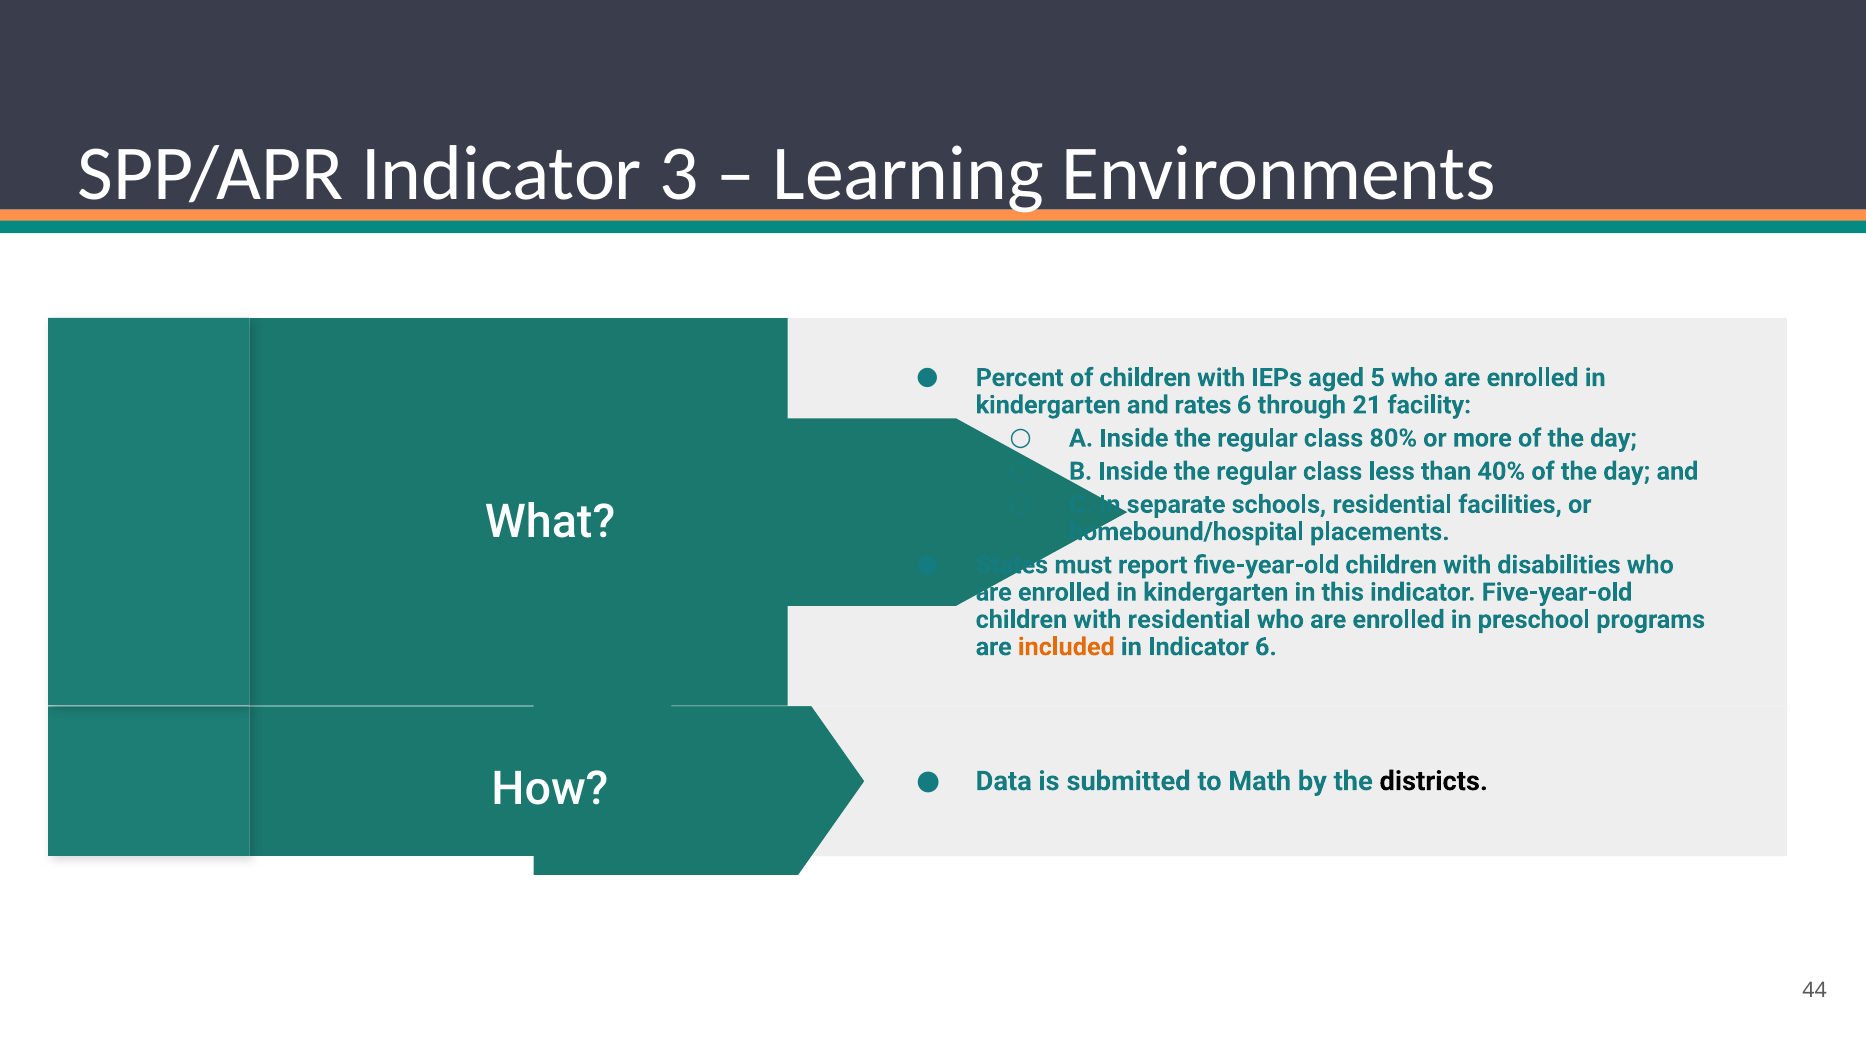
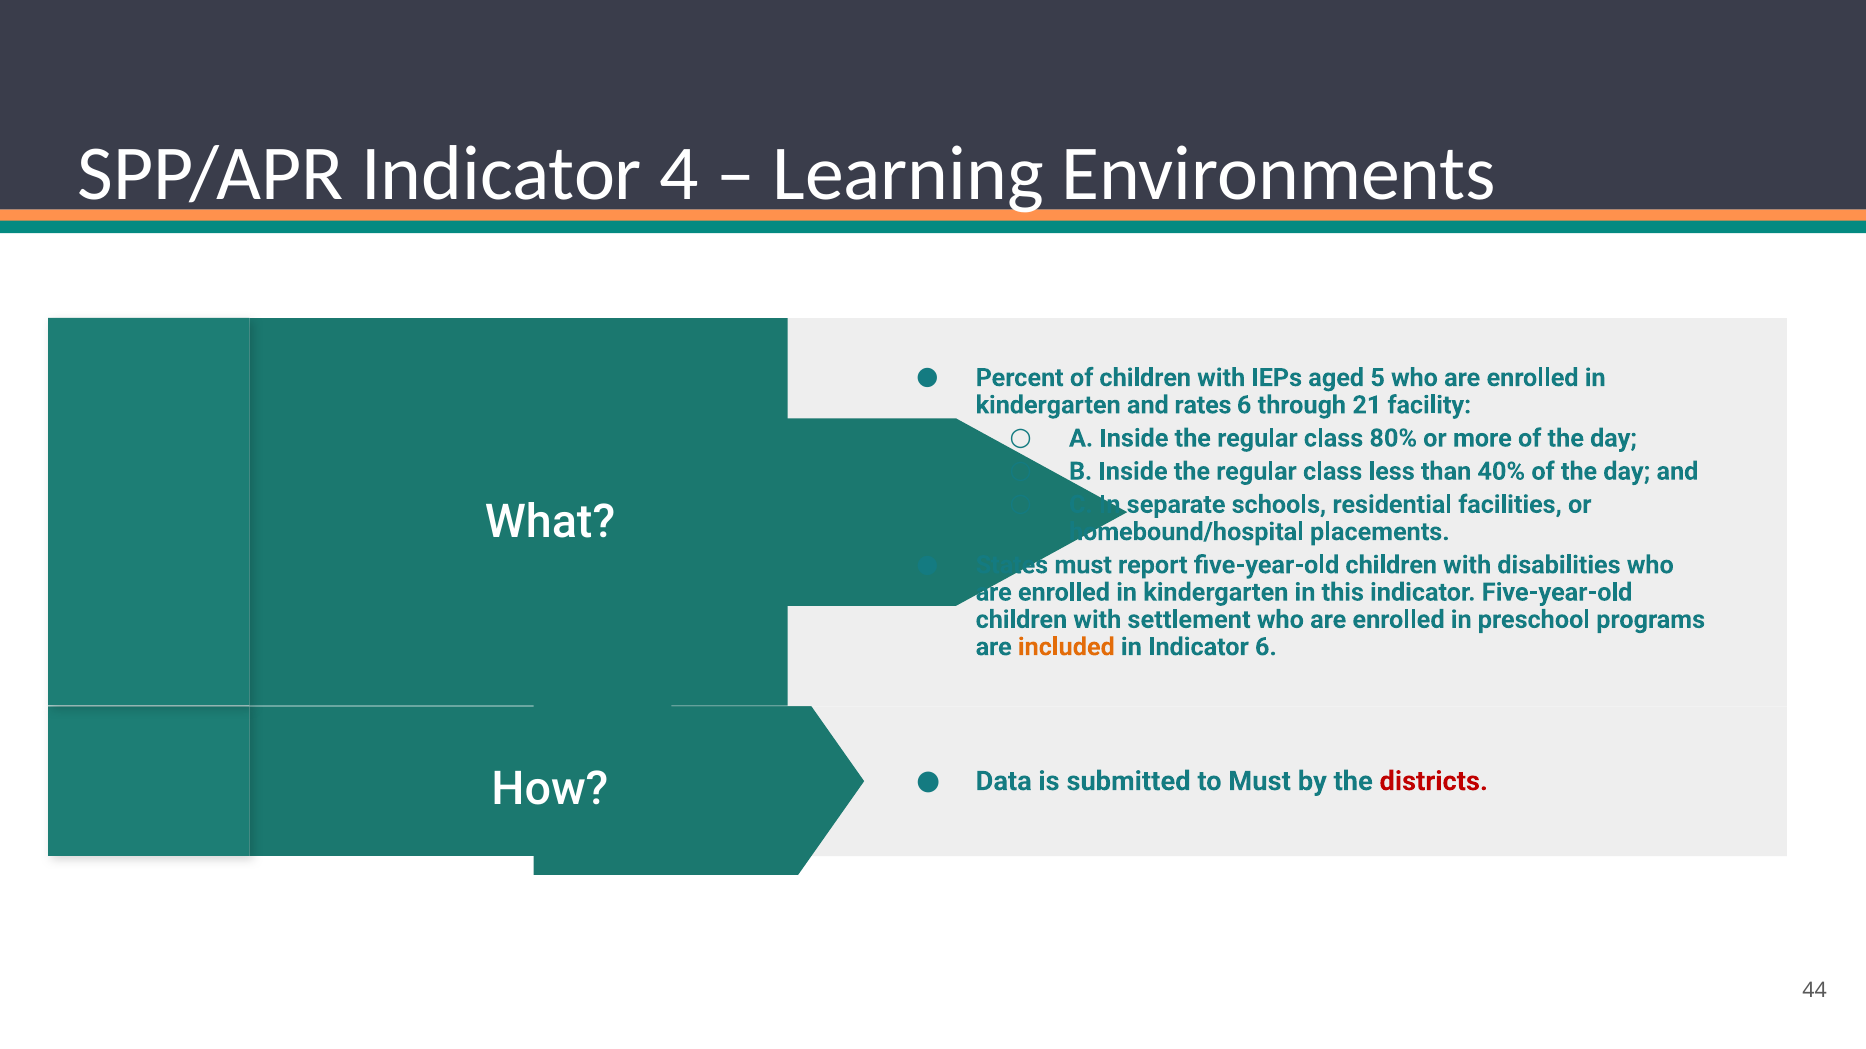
3: 3 -> 4
with residential: residential -> settlement
to Math: Math -> Must
districts colour: black -> red
